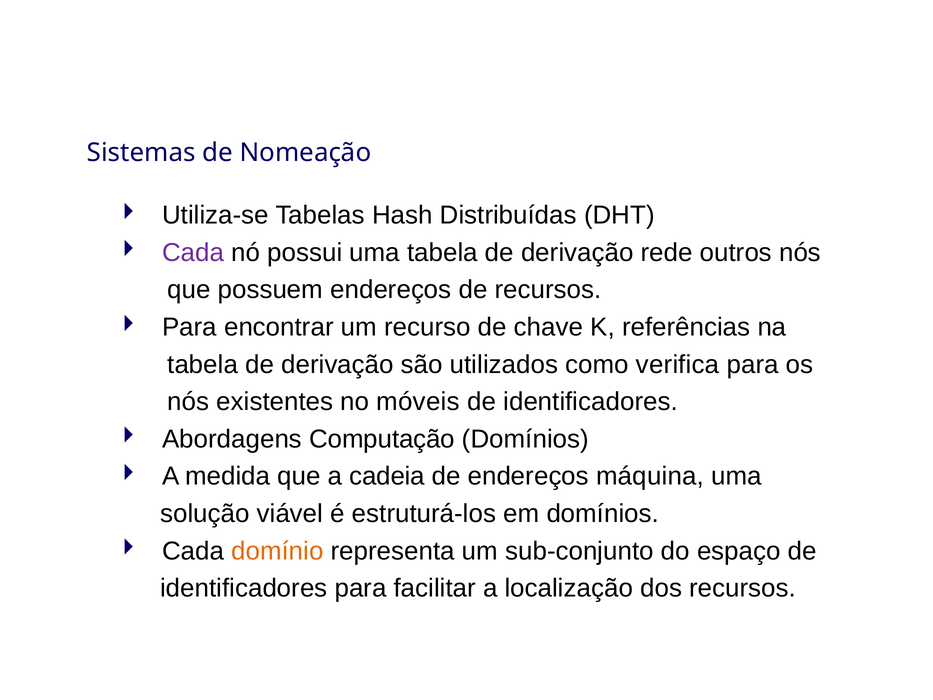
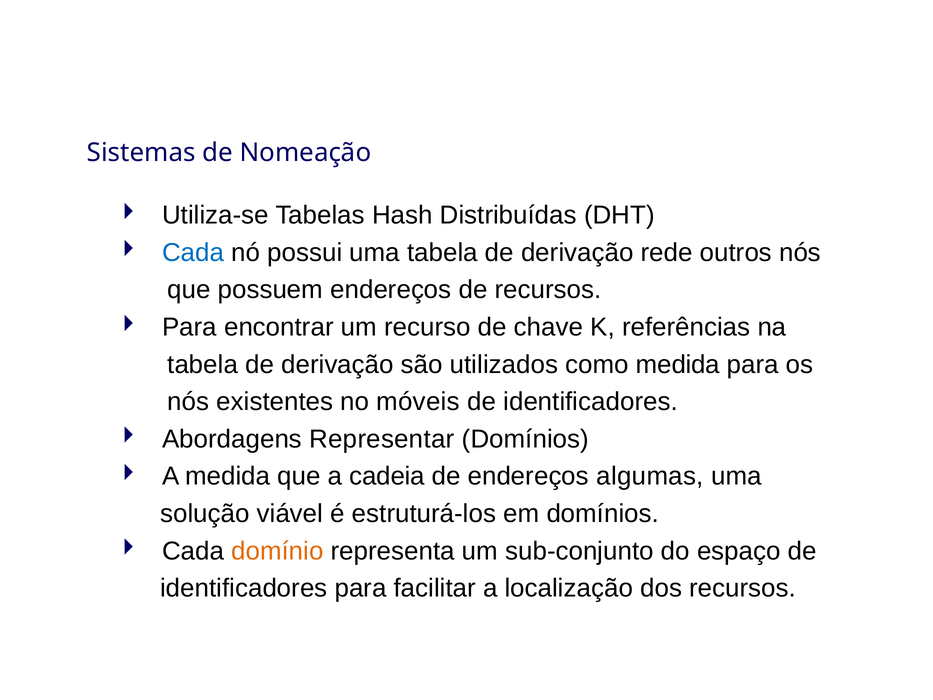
Cada at (193, 253) colour: purple -> blue
como verifica: verifica -> medida
Computação: Computação -> Representar
máquina: máquina -> algumas
